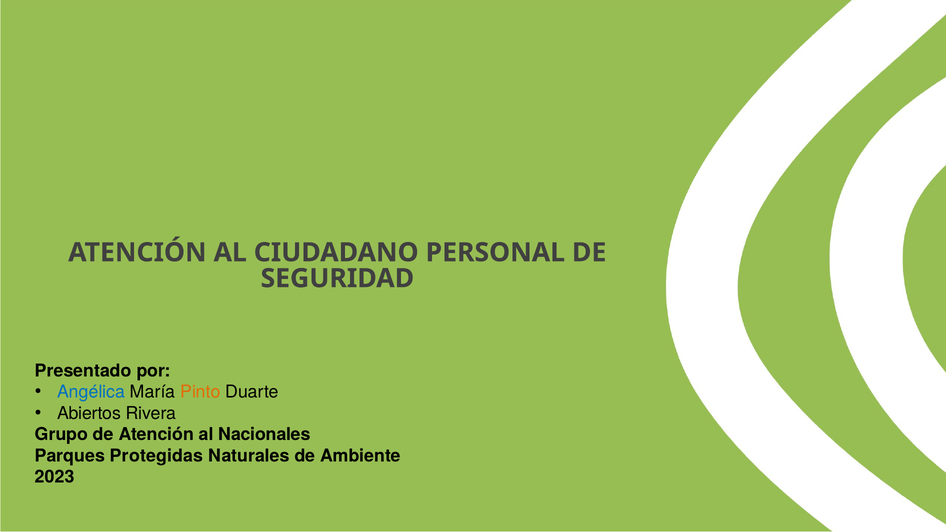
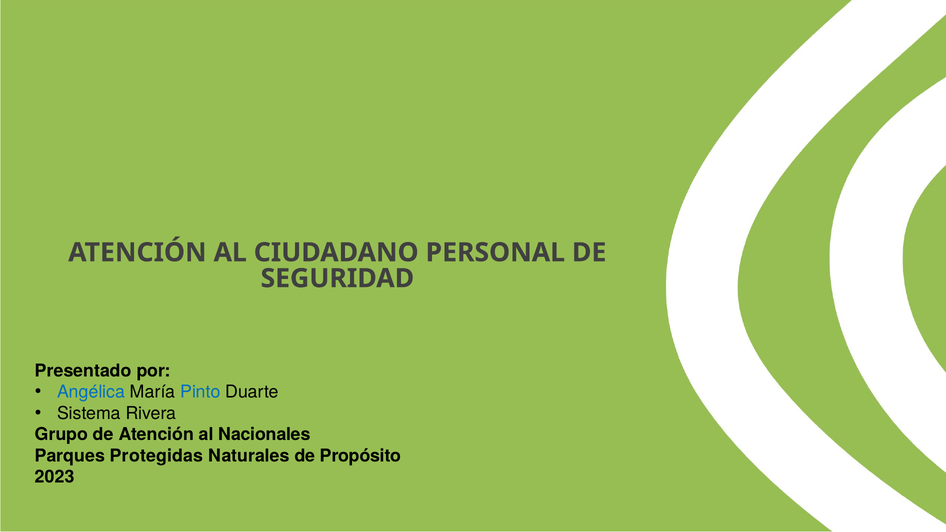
Pinto colour: orange -> blue
Abiertos: Abiertos -> Sistema
Ambiente: Ambiente -> Propósito
